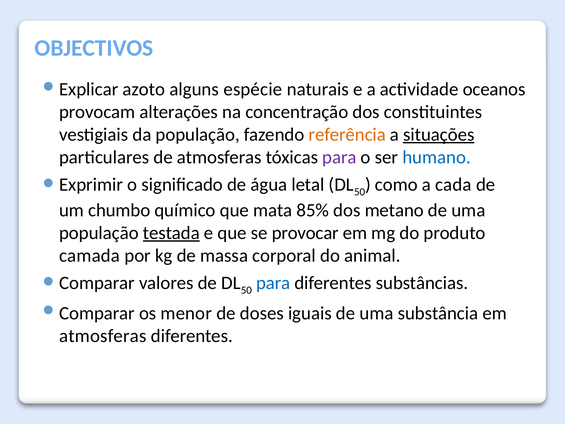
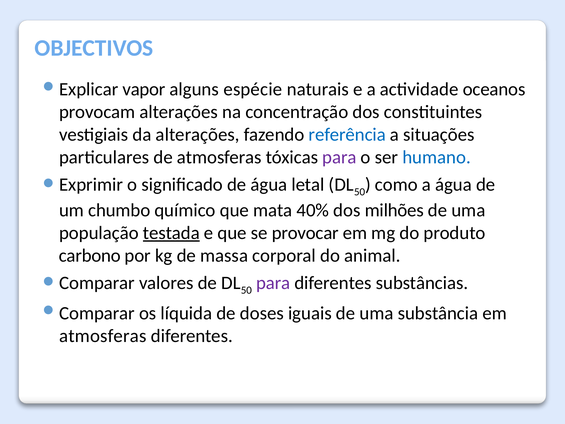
azoto: azoto -> vapor
da população: população -> alterações
referência colour: orange -> blue
situações underline: present -> none
a cada: cada -> água
85%: 85% -> 40%
metano: metano -> milhões
camada: camada -> carbono
para at (273, 283) colour: blue -> purple
menor: menor -> líquida
